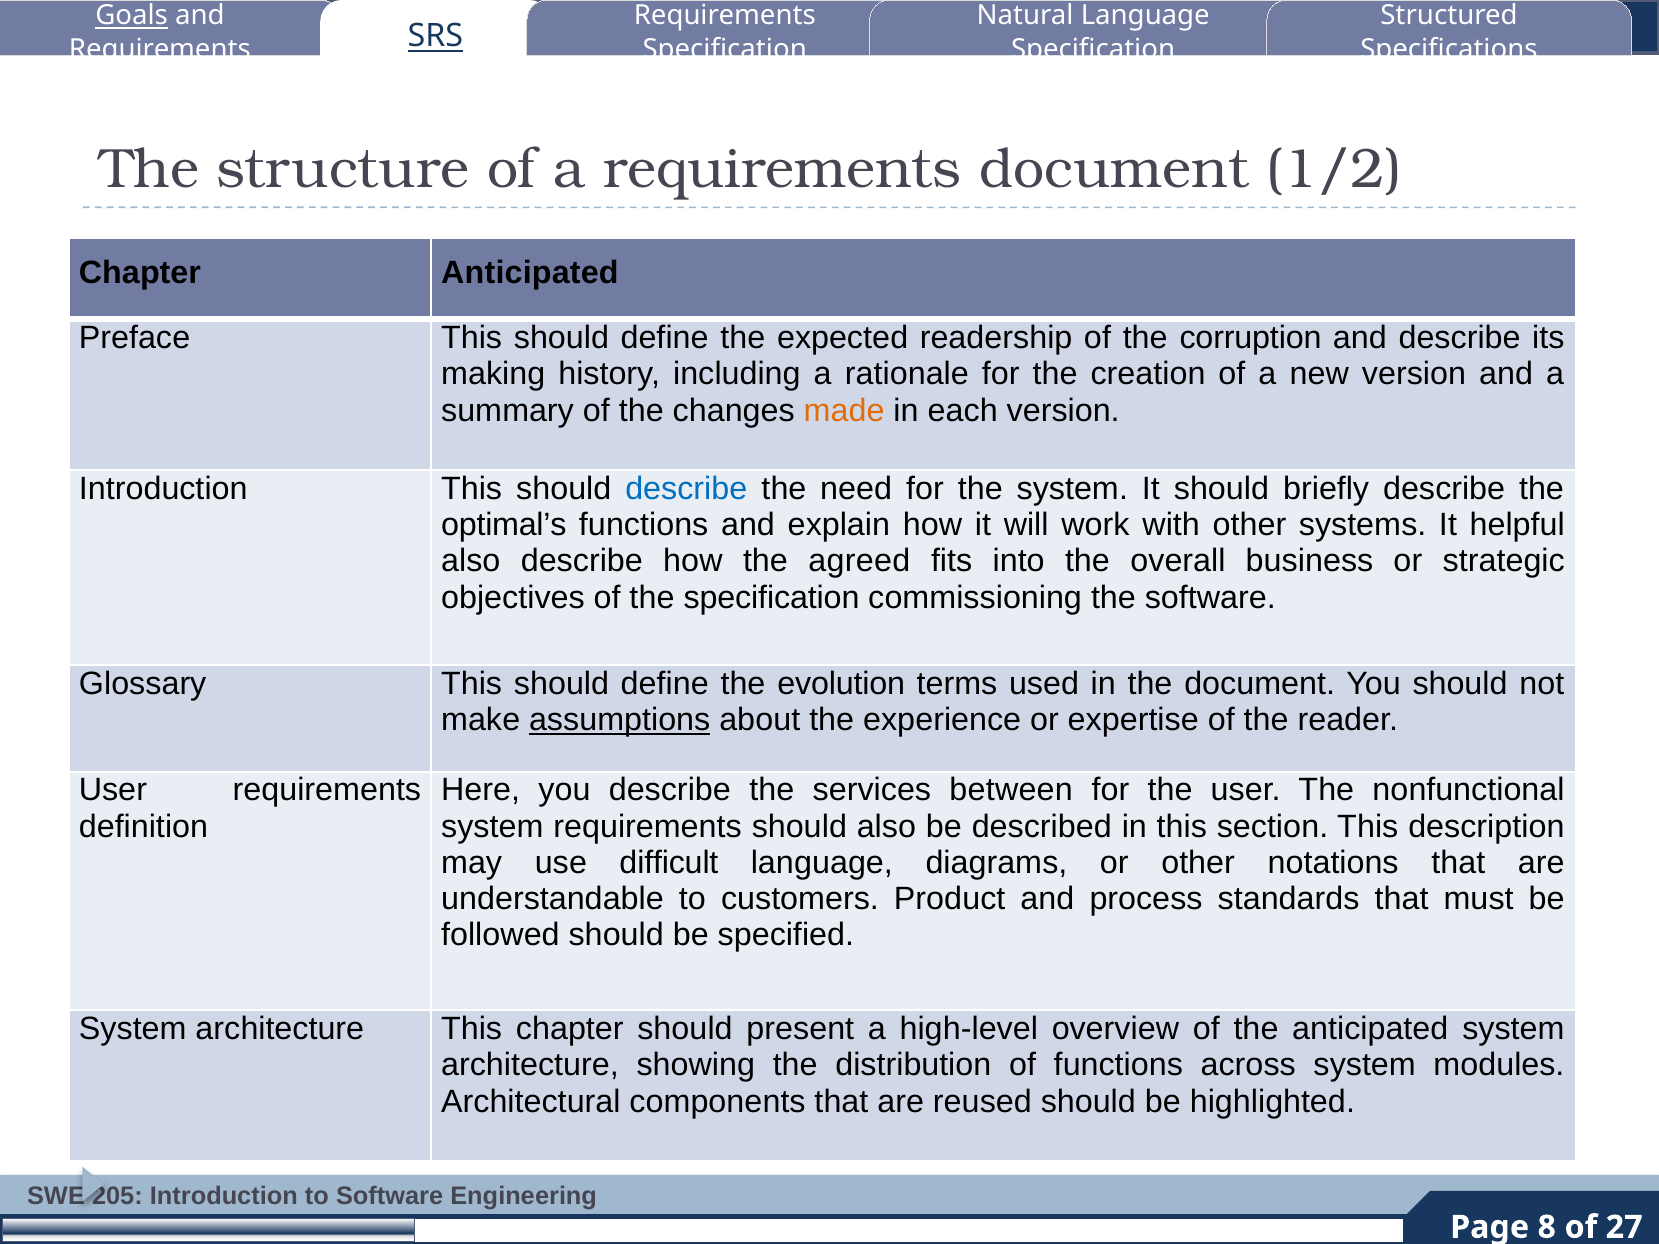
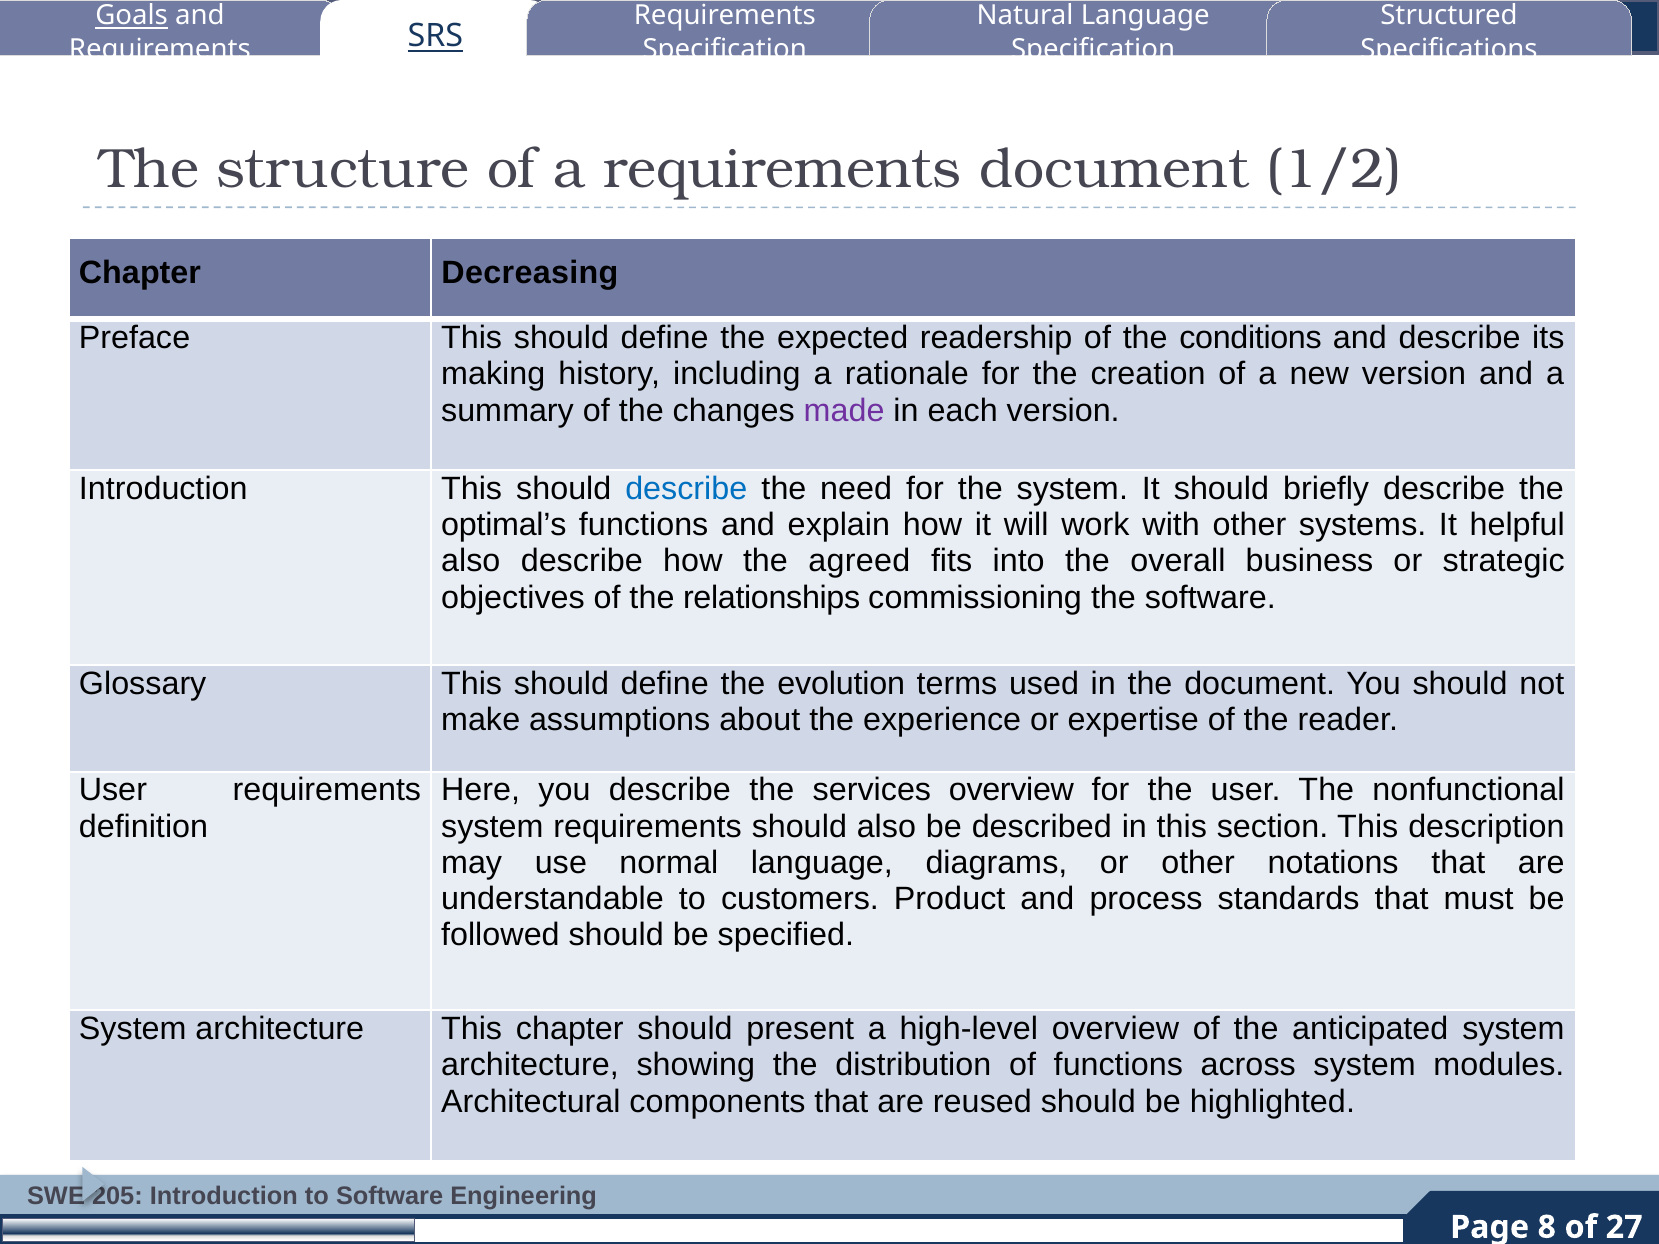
Chapter Anticipated: Anticipated -> Decreasing
corruption: corruption -> conditions
made colour: orange -> purple
the specification: specification -> relationships
assumptions underline: present -> none
services between: between -> overview
difficult: difficult -> normal
